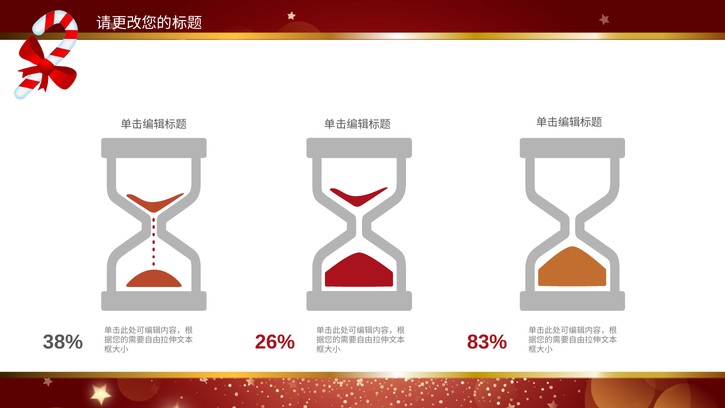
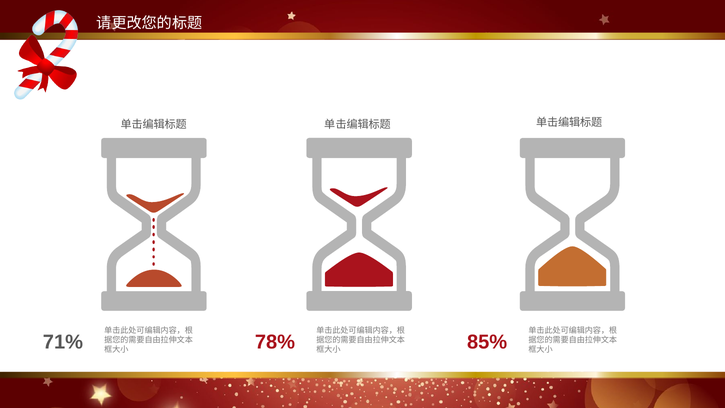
38%: 38% -> 71%
26%: 26% -> 78%
83%: 83% -> 85%
